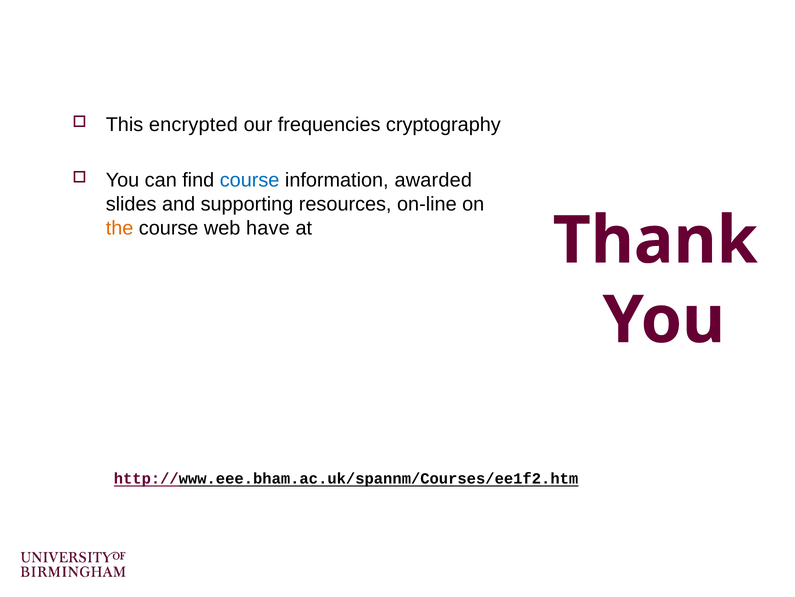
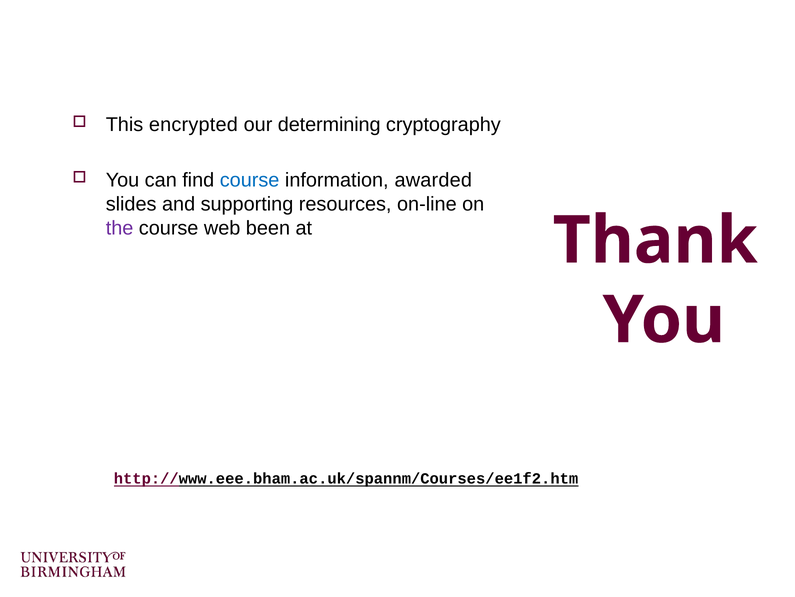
frequencies: frequencies -> determining
the colour: orange -> purple
have: have -> been
